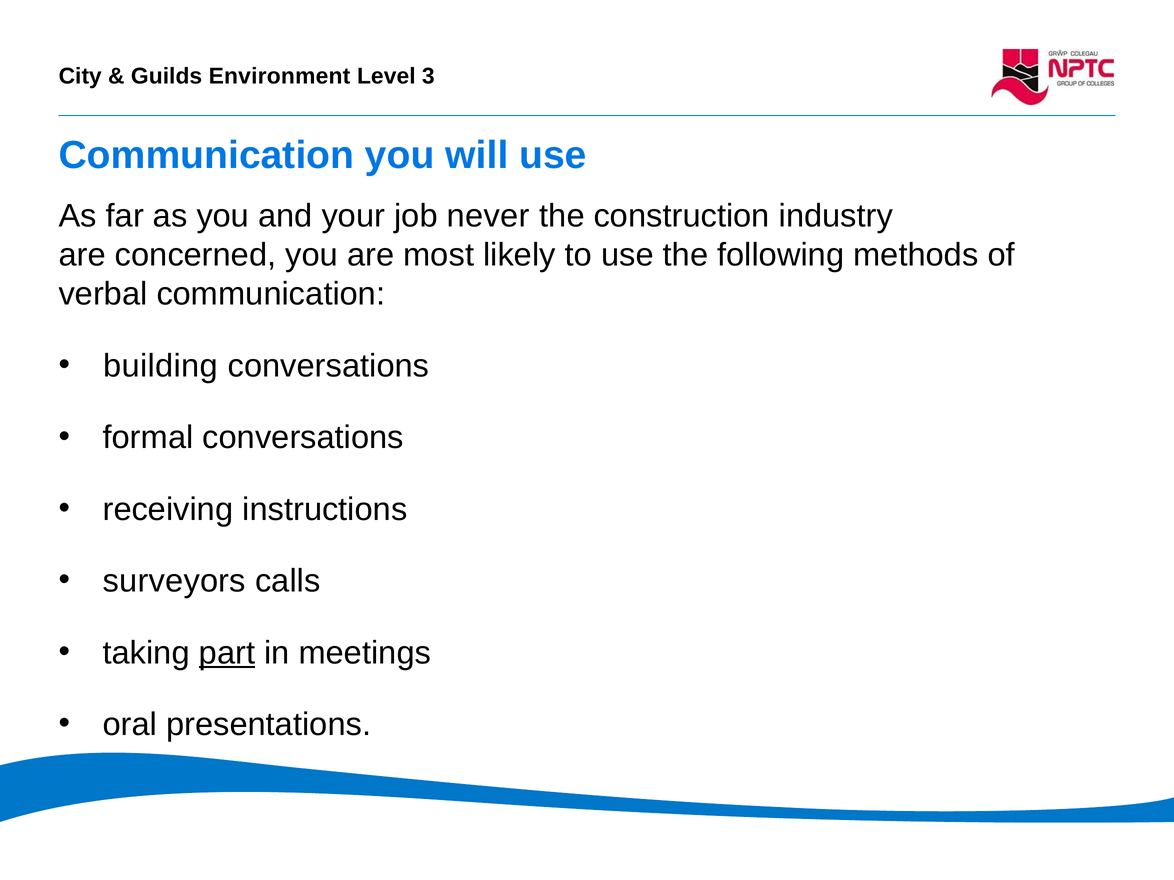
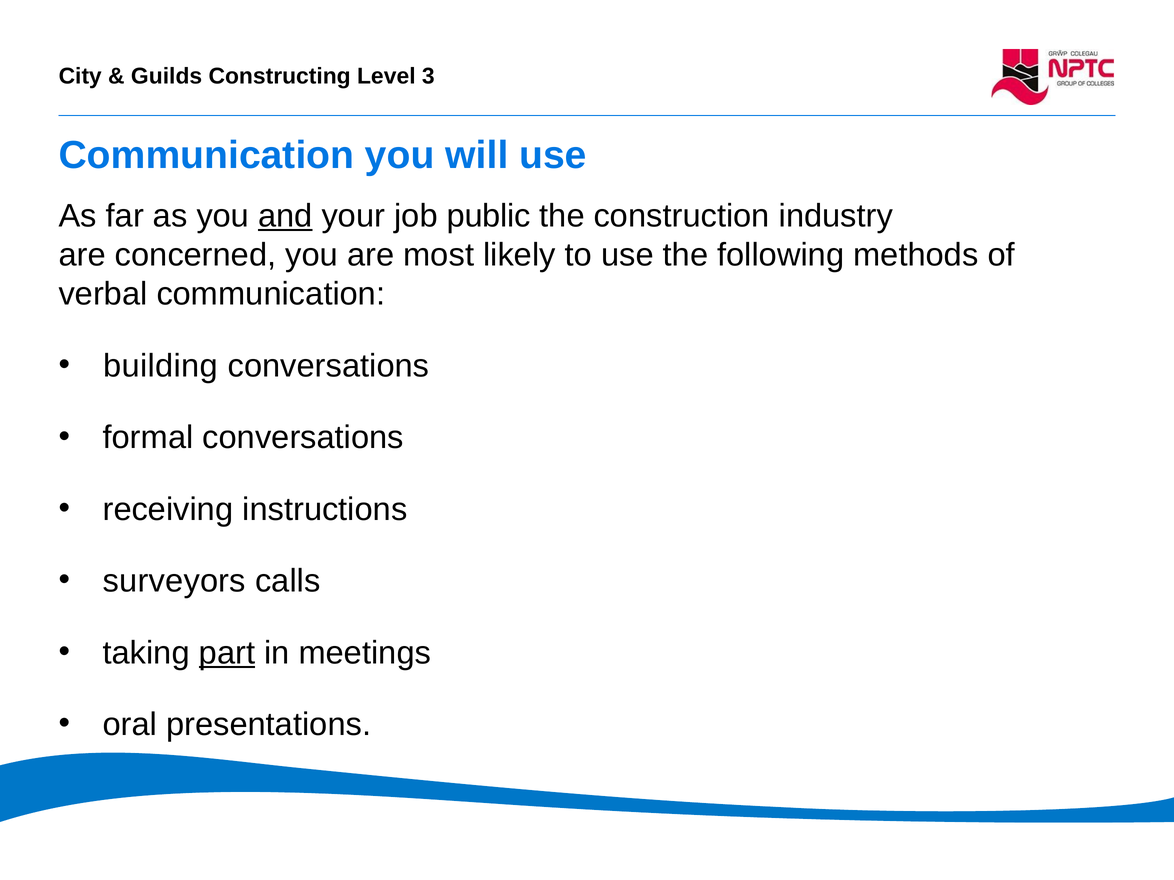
Environment: Environment -> Constructing
and underline: none -> present
never: never -> public
